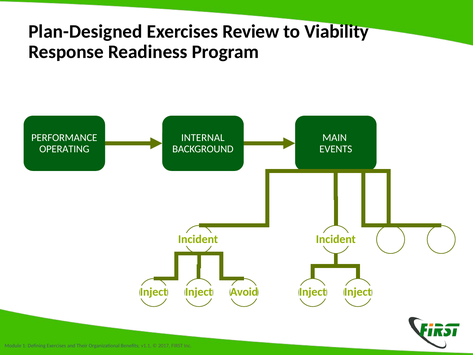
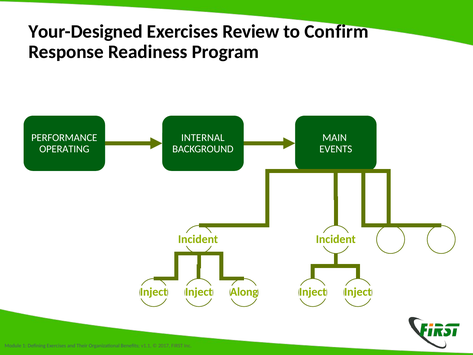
Plan-Designed: Plan-Designed -> Your-Designed
Viability: Viability -> Confirm
Avoid: Avoid -> Along
